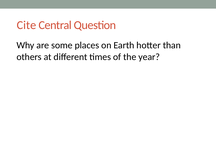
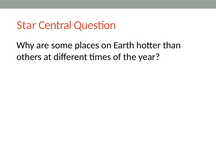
Cite: Cite -> Star
